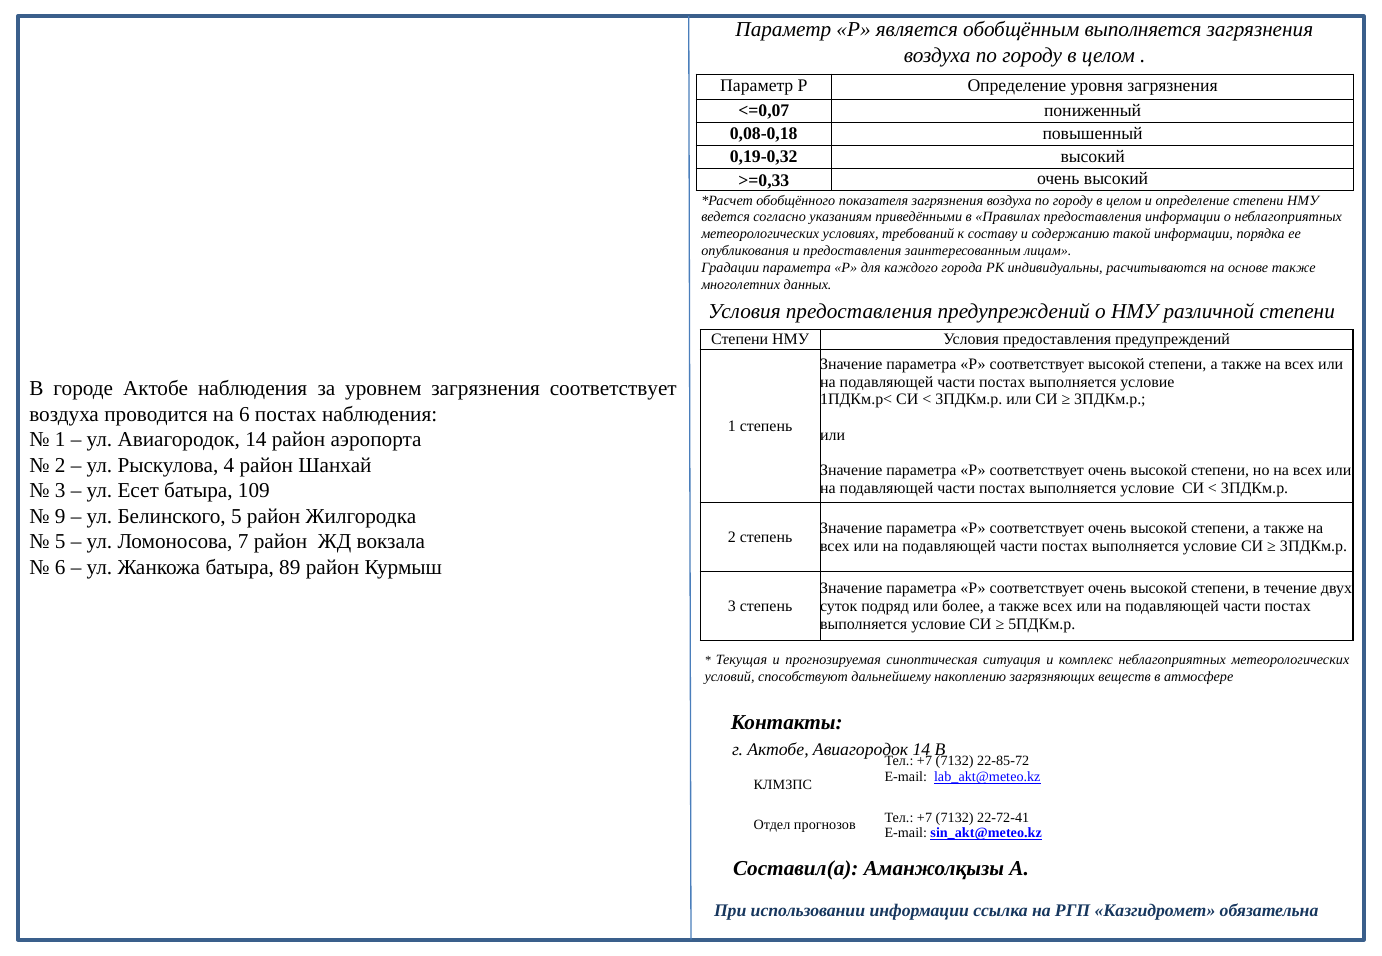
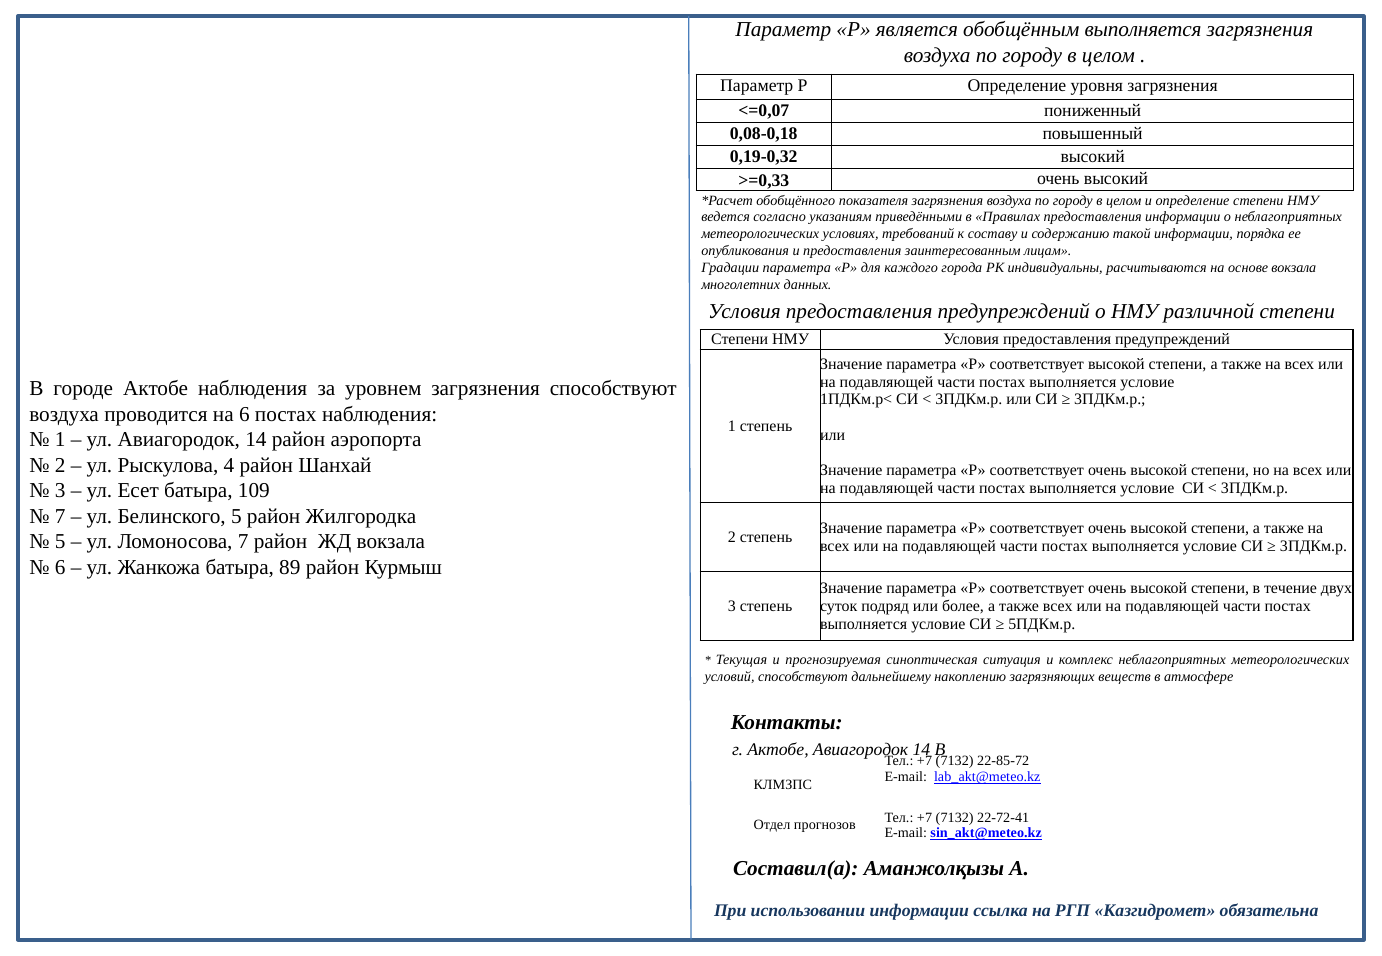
основе также: также -> вокзала
загрязнения соответствует: соответствует -> способствуют
9 at (60, 517): 9 -> 7
